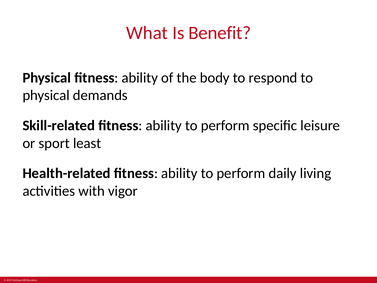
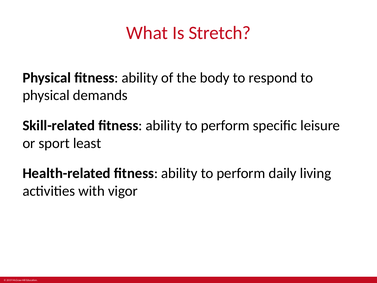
Benefit: Benefit -> Stretch
